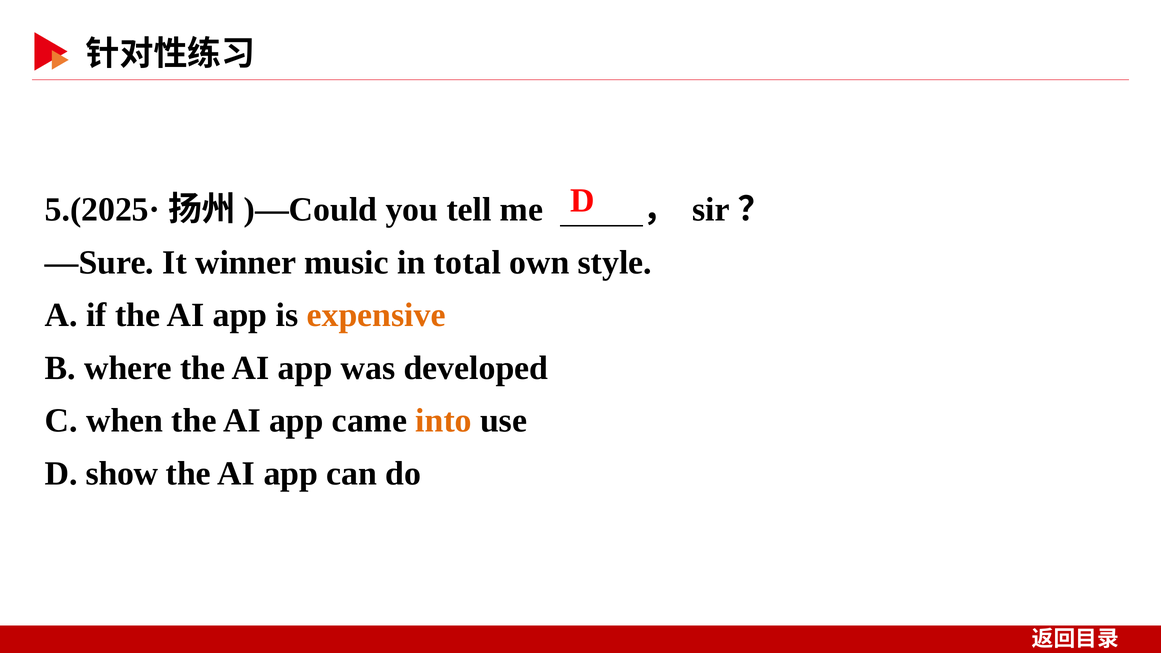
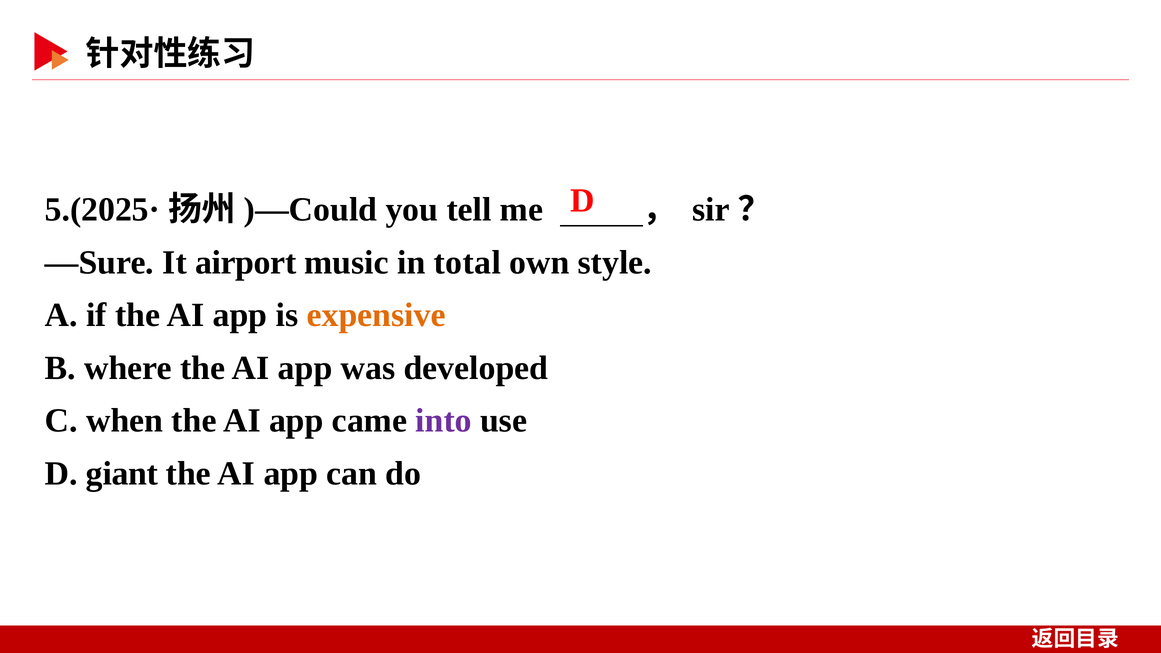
winner: winner -> airport
into colour: orange -> purple
show: show -> giant
